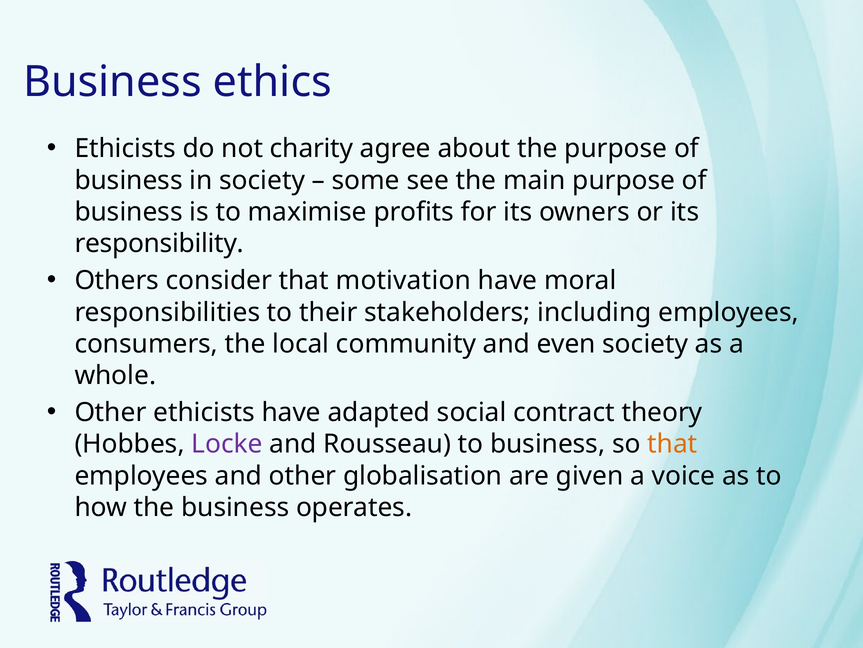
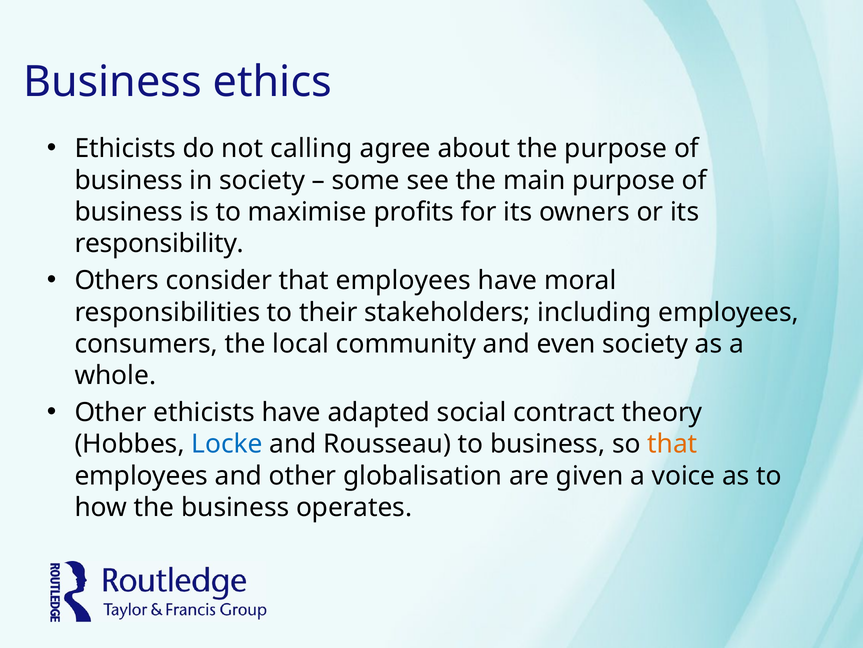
charity: charity -> calling
consider that motivation: motivation -> employees
Locke colour: purple -> blue
